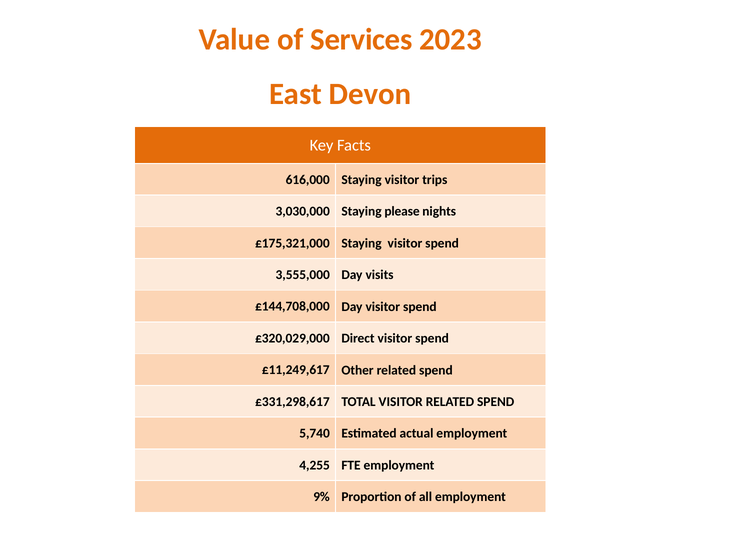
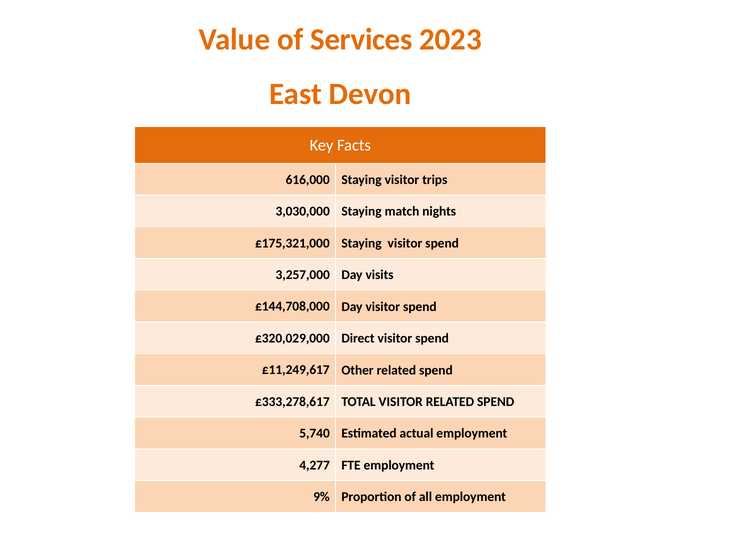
please: please -> match
3,555,000: 3,555,000 -> 3,257,000
£331,298,617: £331,298,617 -> £333,278,617
4,255: 4,255 -> 4,277
